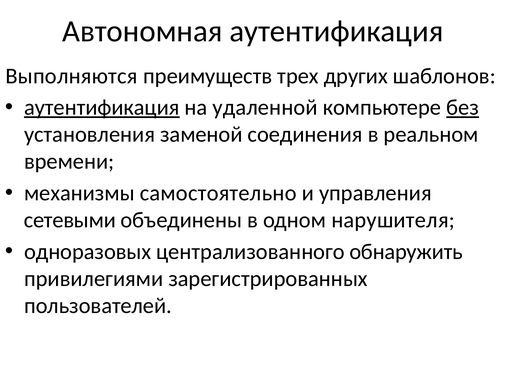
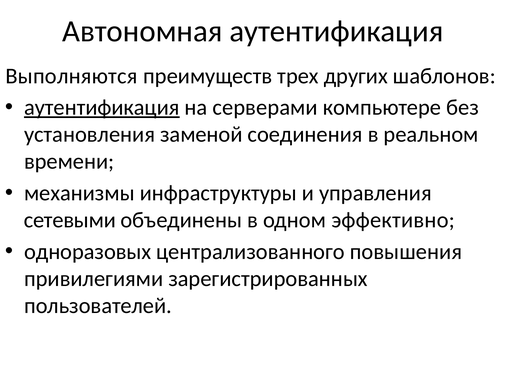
удаленной: удаленной -> серверами
без underline: present -> none
самостоятельно: самостоятельно -> инфраструктуры
нарушителя: нарушителя -> эффективно
обнаружить: обнаружить -> повышения
